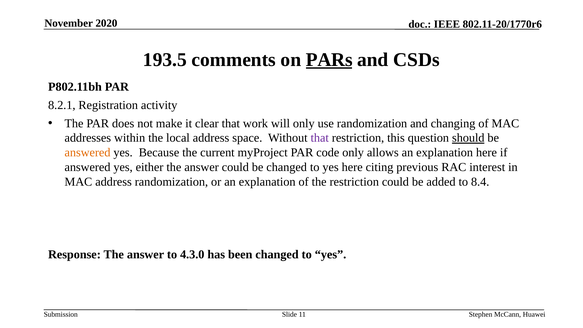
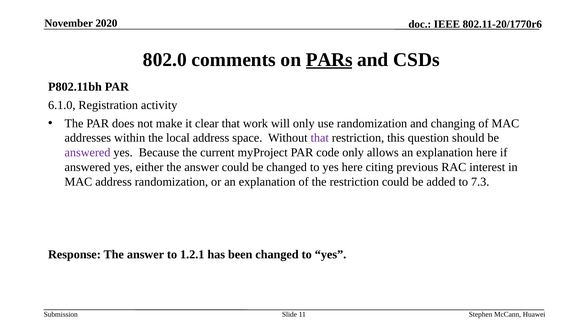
193.5: 193.5 -> 802.0
8.2.1: 8.2.1 -> 6.1.0
should underline: present -> none
answered at (87, 152) colour: orange -> purple
8.4: 8.4 -> 7.3
4.3.0: 4.3.0 -> 1.2.1
